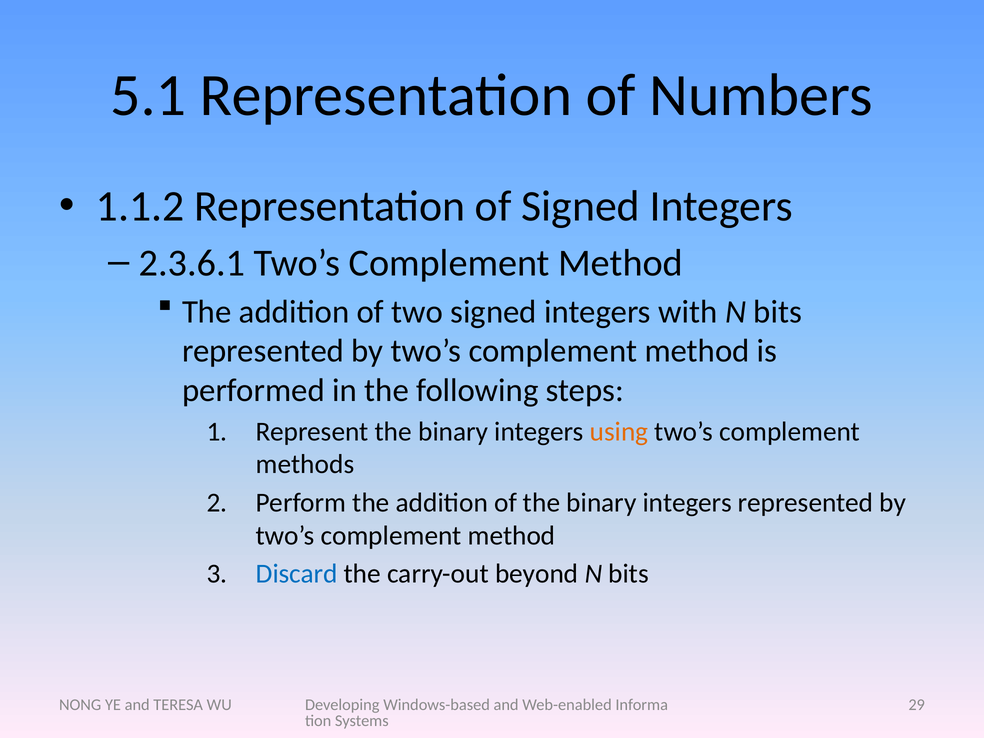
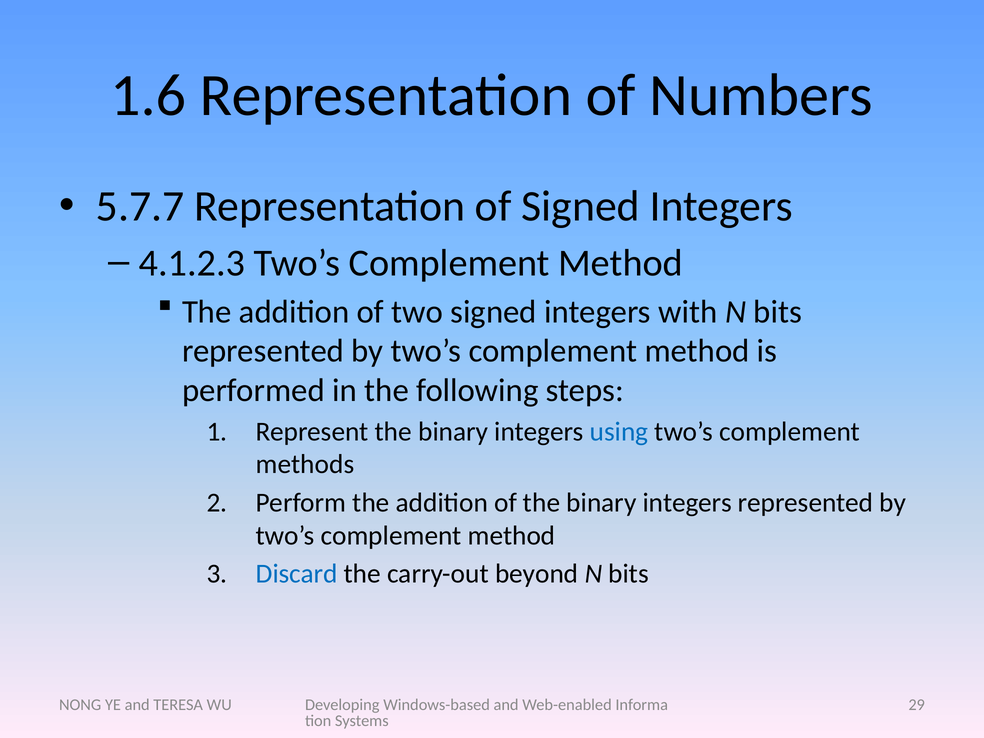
5.1: 5.1 -> 1.6
1.1.2: 1.1.2 -> 5.7.7
2.3.6.1: 2.3.6.1 -> 4.1.2.3
using colour: orange -> blue
